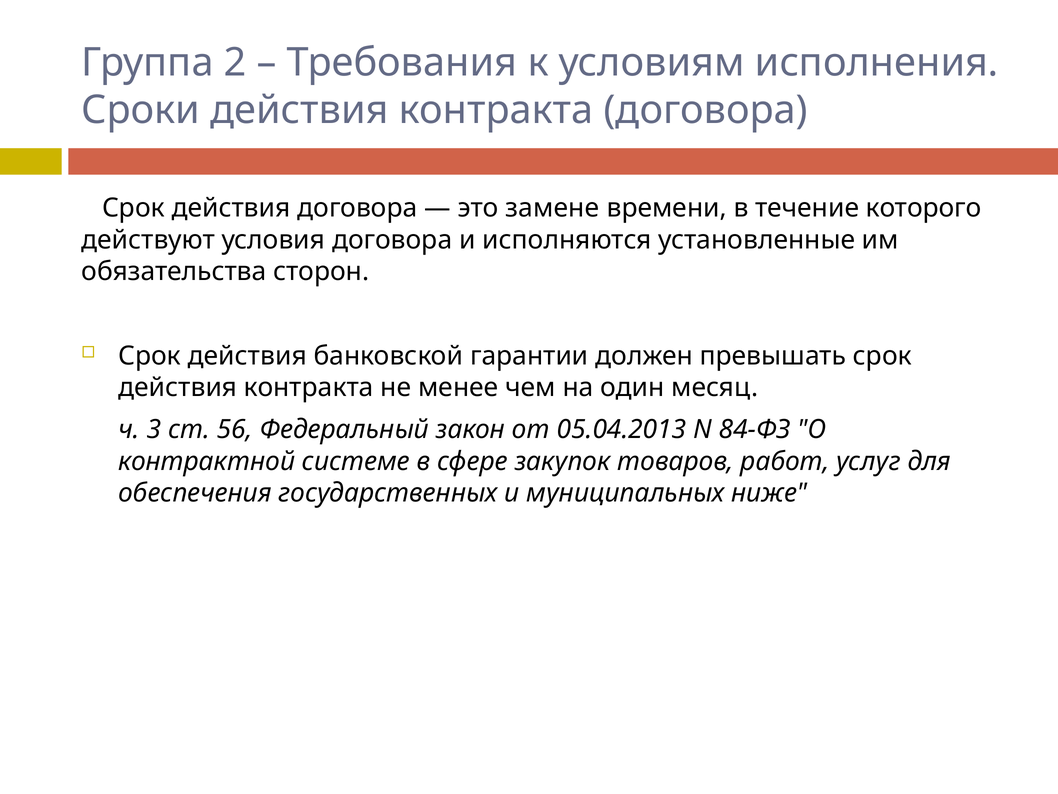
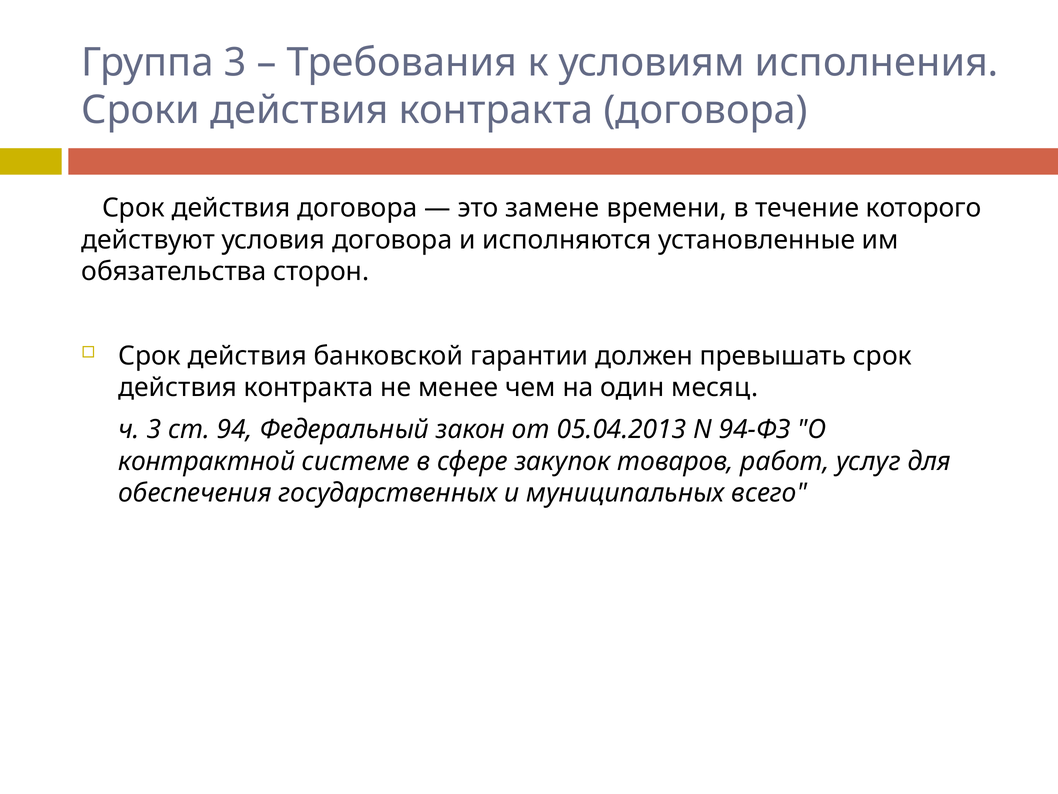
Группа 2: 2 -> 3
56: 56 -> 94
84-ФЗ: 84-ФЗ -> 94-ФЗ
ниже: ниже -> всего
